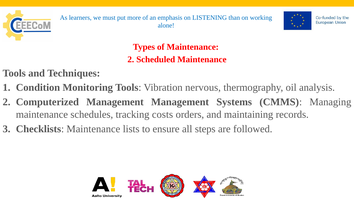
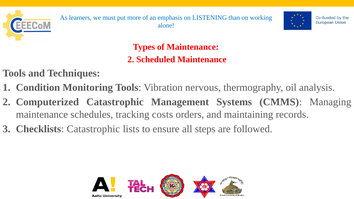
Computerized Management: Management -> Catastrophic
Checklists Maintenance: Maintenance -> Catastrophic
